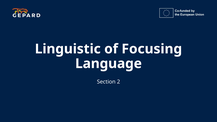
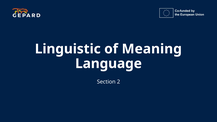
Focusing: Focusing -> Meaning
